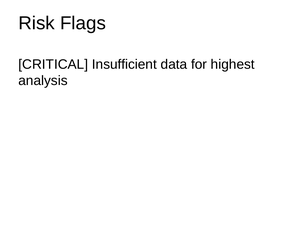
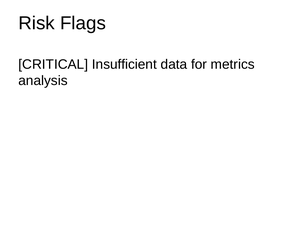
highest: highest -> metrics
